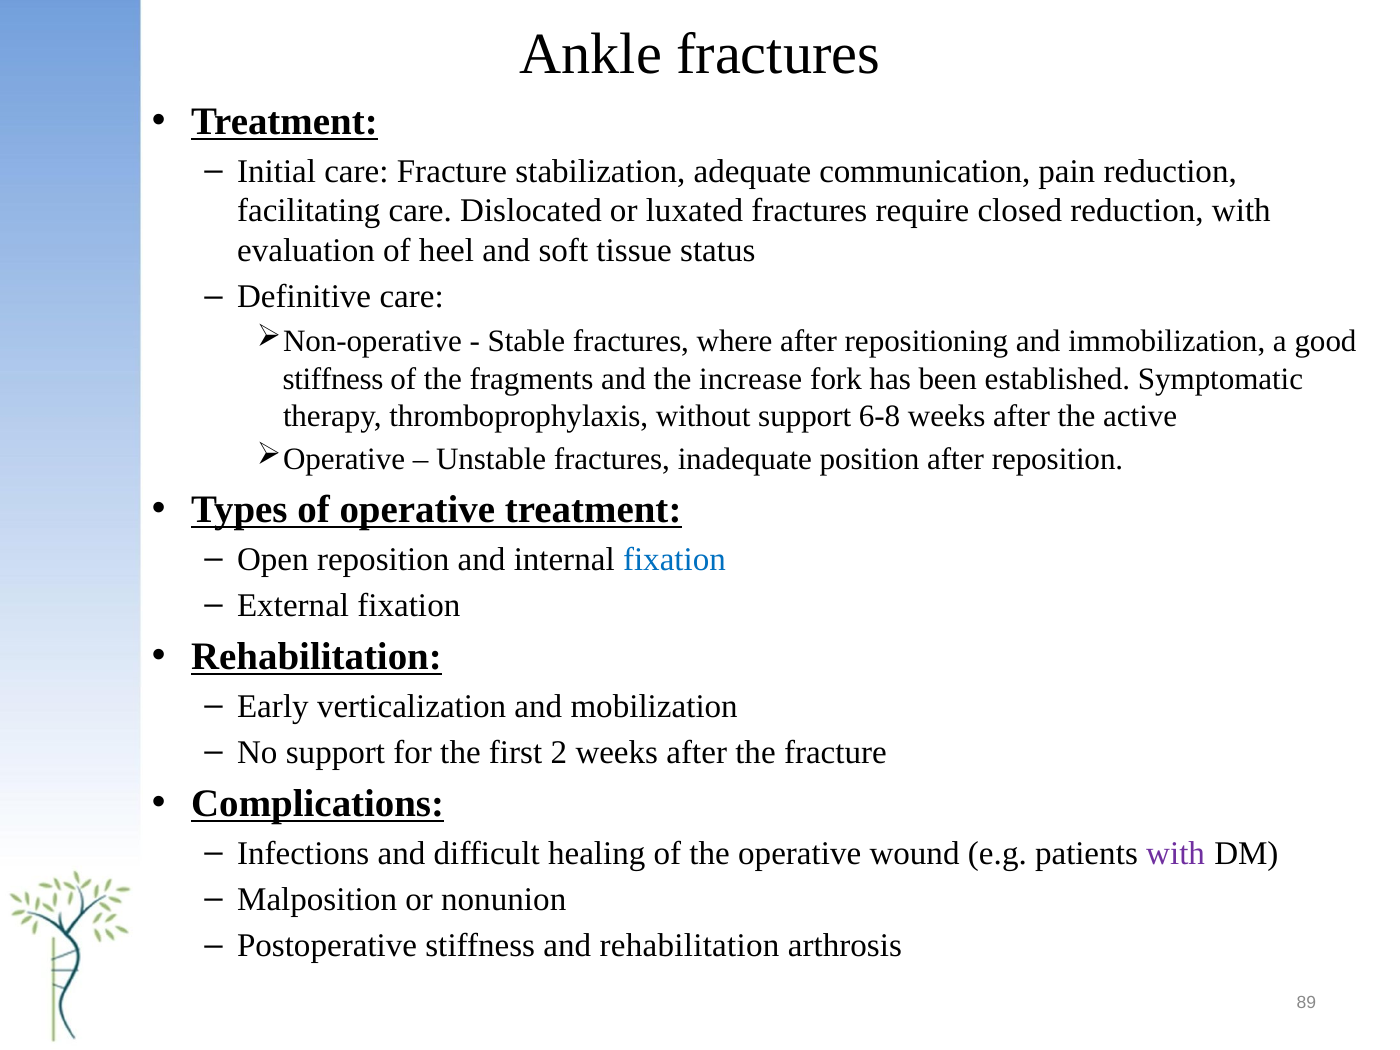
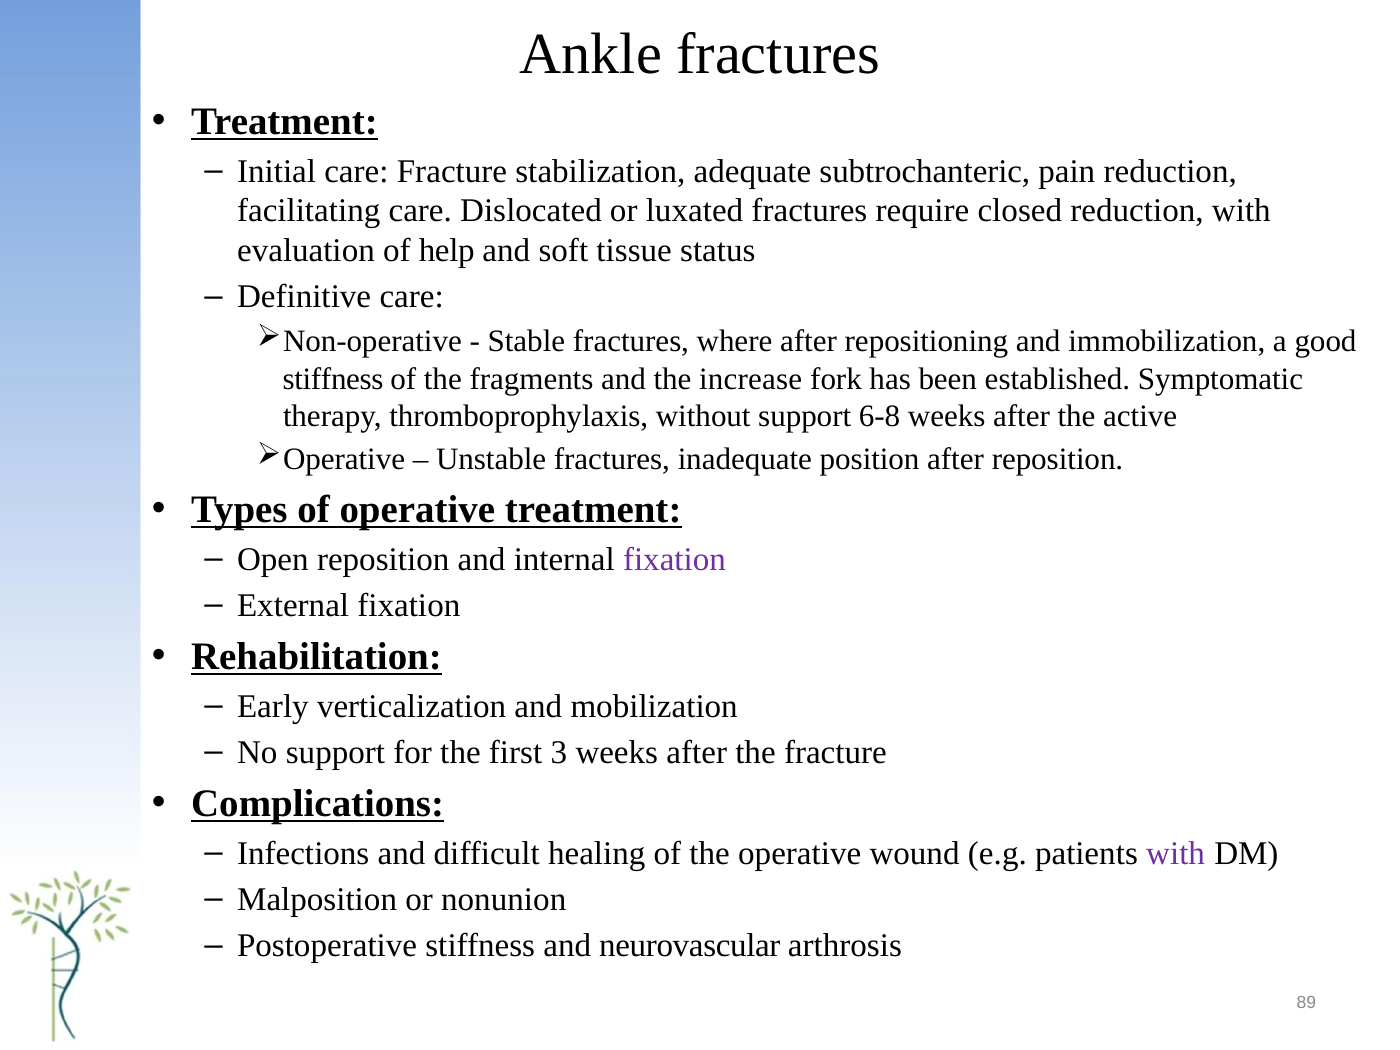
communication: communication -> subtrochanteric
heel: heel -> help
fixation at (674, 559) colour: blue -> purple
2: 2 -> 3
and rehabilitation: rehabilitation -> neurovascular
